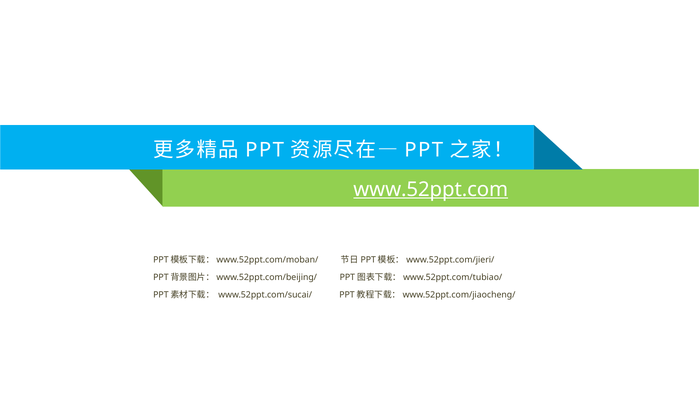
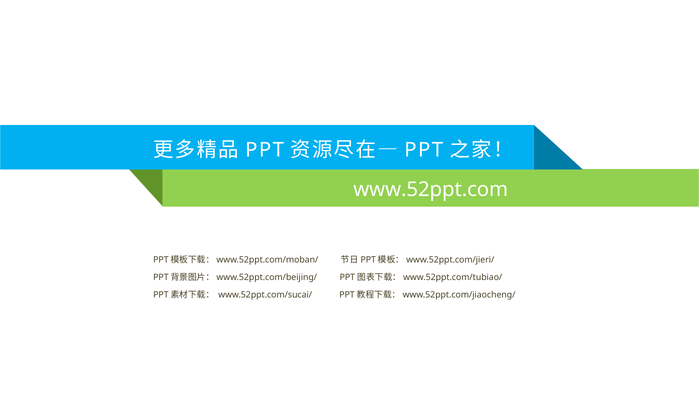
www.52ppt.com underline: present -> none
